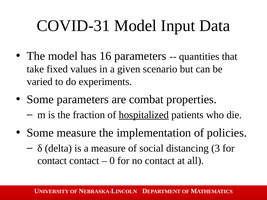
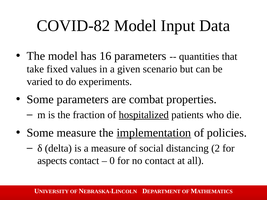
COVID-31: COVID-31 -> COVID-82
implementation underline: none -> present
3: 3 -> 2
contact at (52, 161): contact -> aspects
